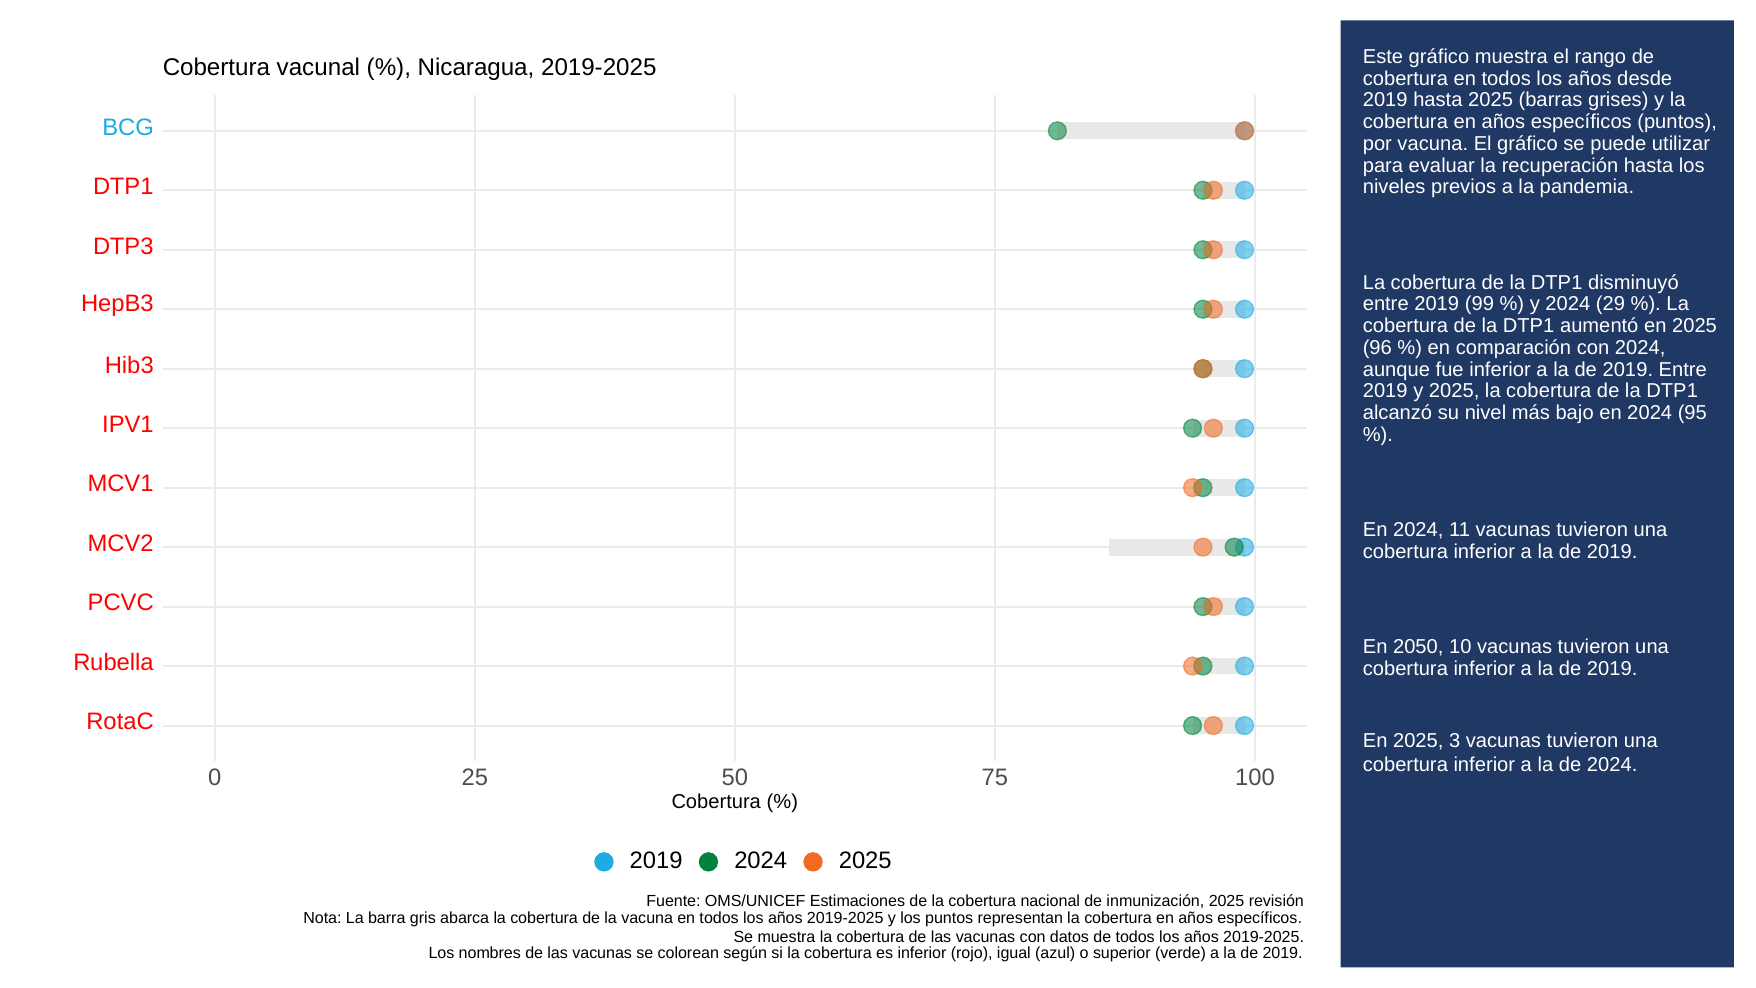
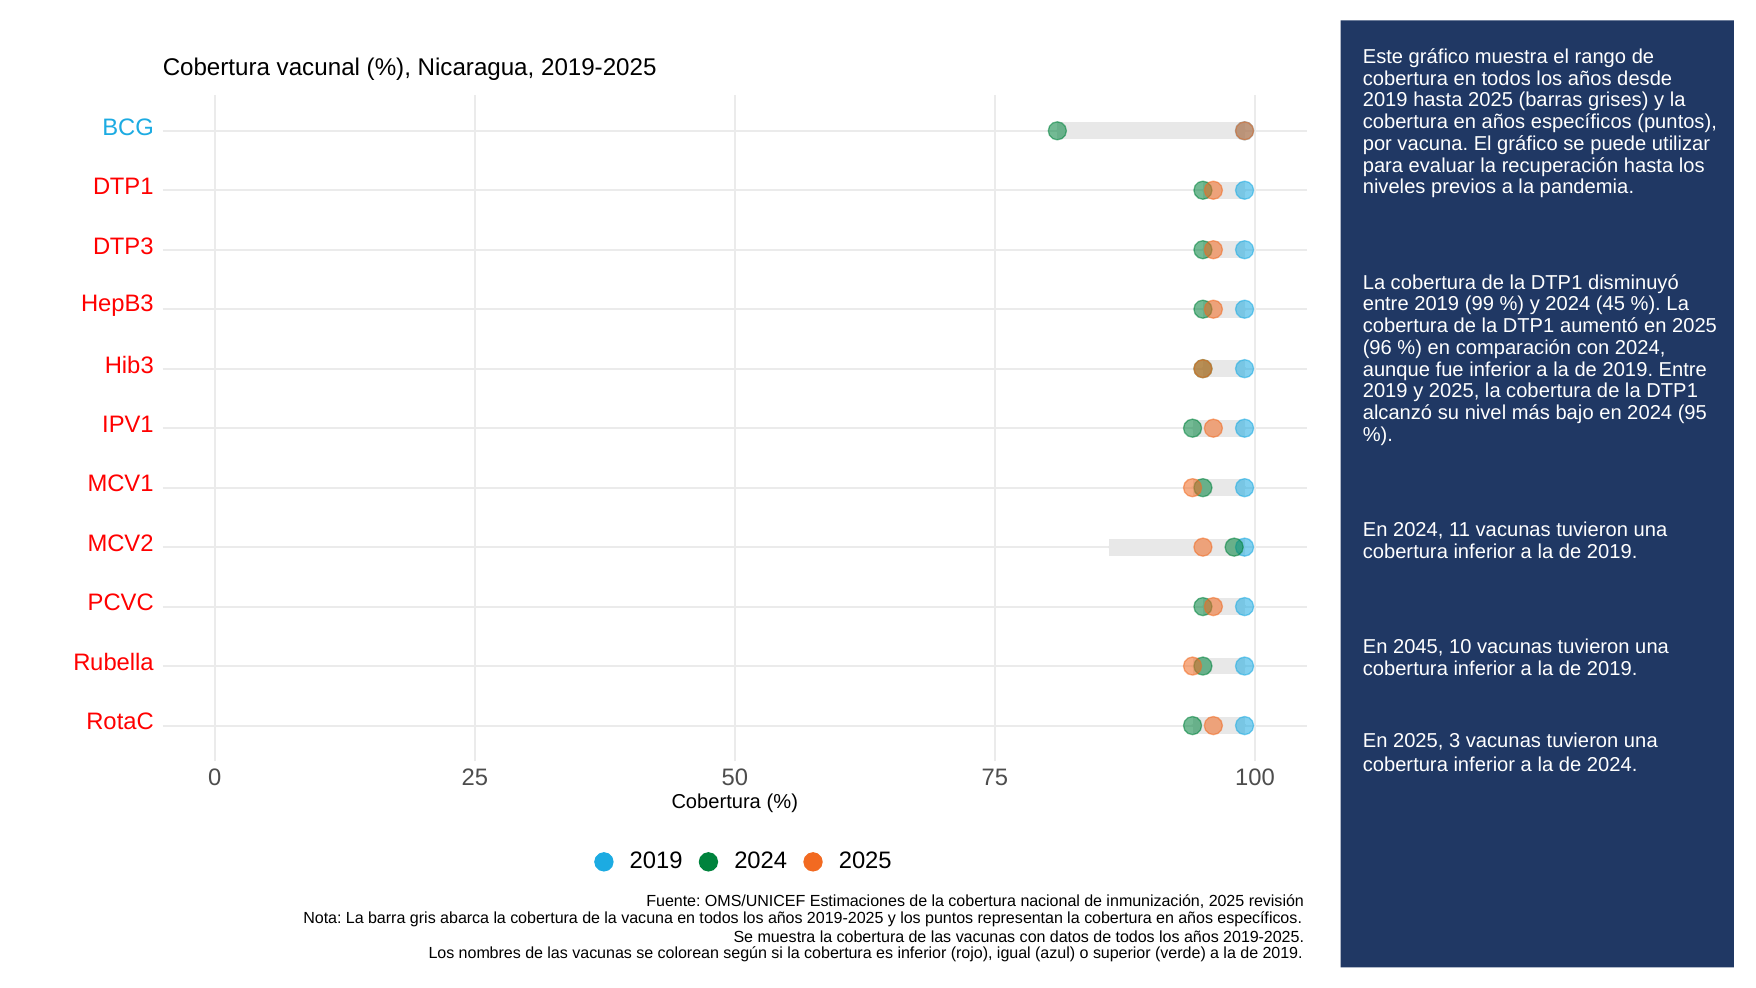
29: 29 -> 45
2050: 2050 -> 2045
